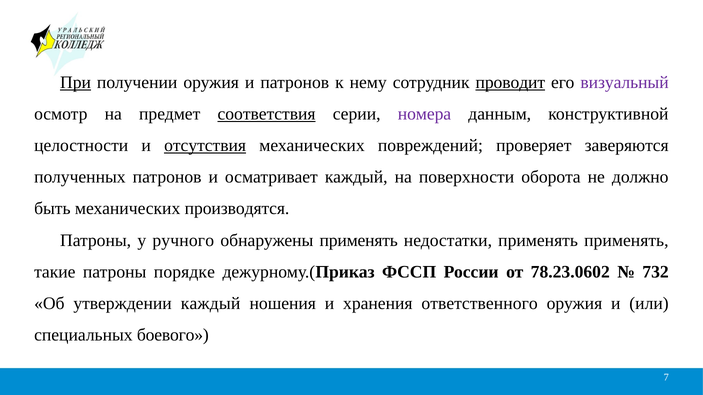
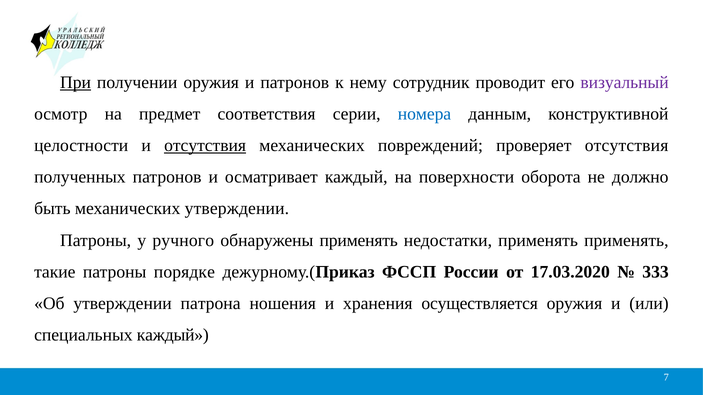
проводит underline: present -> none
соответствия underline: present -> none
номера colour: purple -> blue
проверяет заверяются: заверяются -> отсутствия
механических производятся: производятся -> утверждении
78.23.0602: 78.23.0602 -> 17.03.2020
732: 732 -> 333
утверждении каждый: каждый -> патрона
ответственного: ответственного -> осуществляется
специальных боевого: боевого -> каждый
